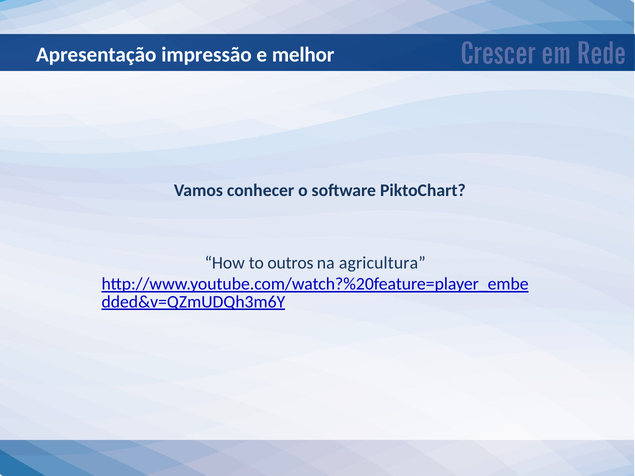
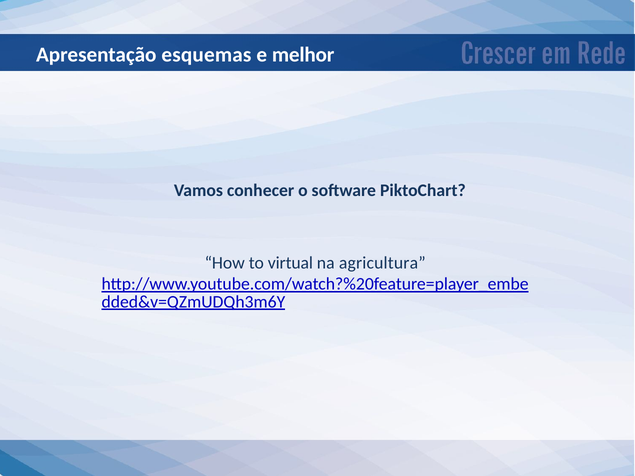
impressão: impressão -> esquemas
outros: outros -> virtual
